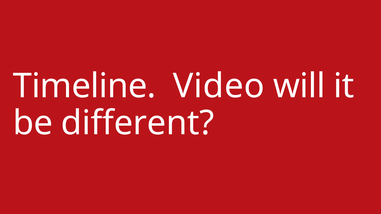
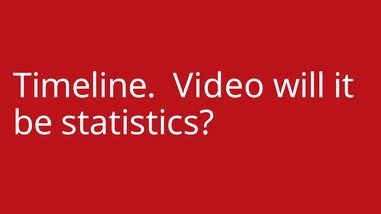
different: different -> statistics
